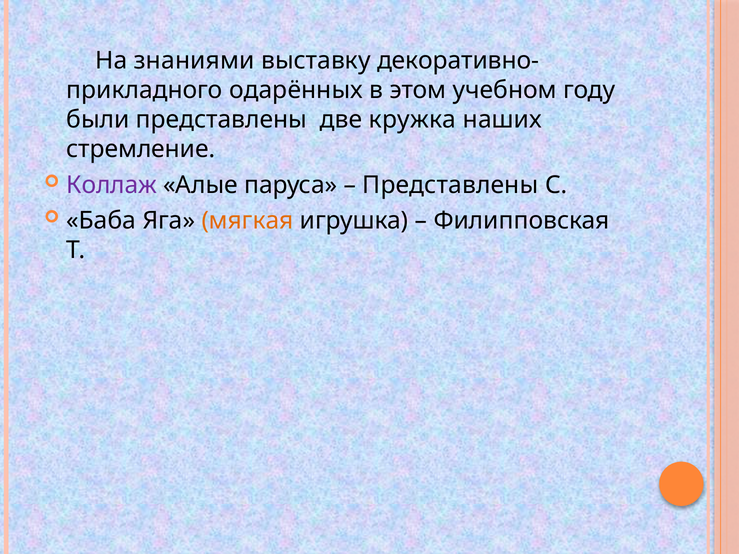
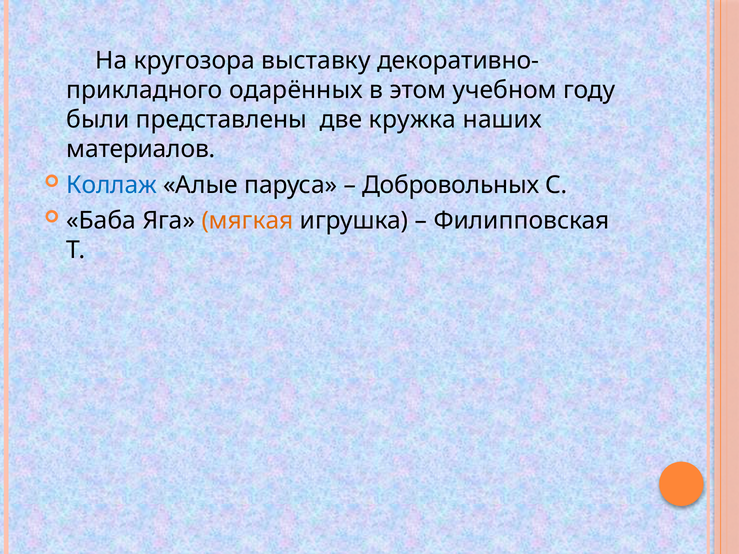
знаниями: знаниями -> кругозора
стремление: стремление -> материалов
Коллаж colour: purple -> blue
Представлены at (450, 185): Представлены -> Добровольных
